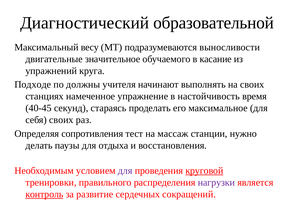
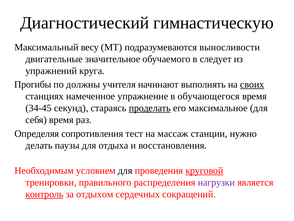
образовательной: образовательной -> гимнастическую
касание: касание -> следует
Подходе: Подходе -> Прогибы
своих at (252, 84) underline: none -> present
настойчивость: настойчивость -> обучающегося
40-45: 40-45 -> 34-45
проделать underline: none -> present
себя своих: своих -> время
для at (125, 170) colour: purple -> black
развитие: развитие -> отдыхом
